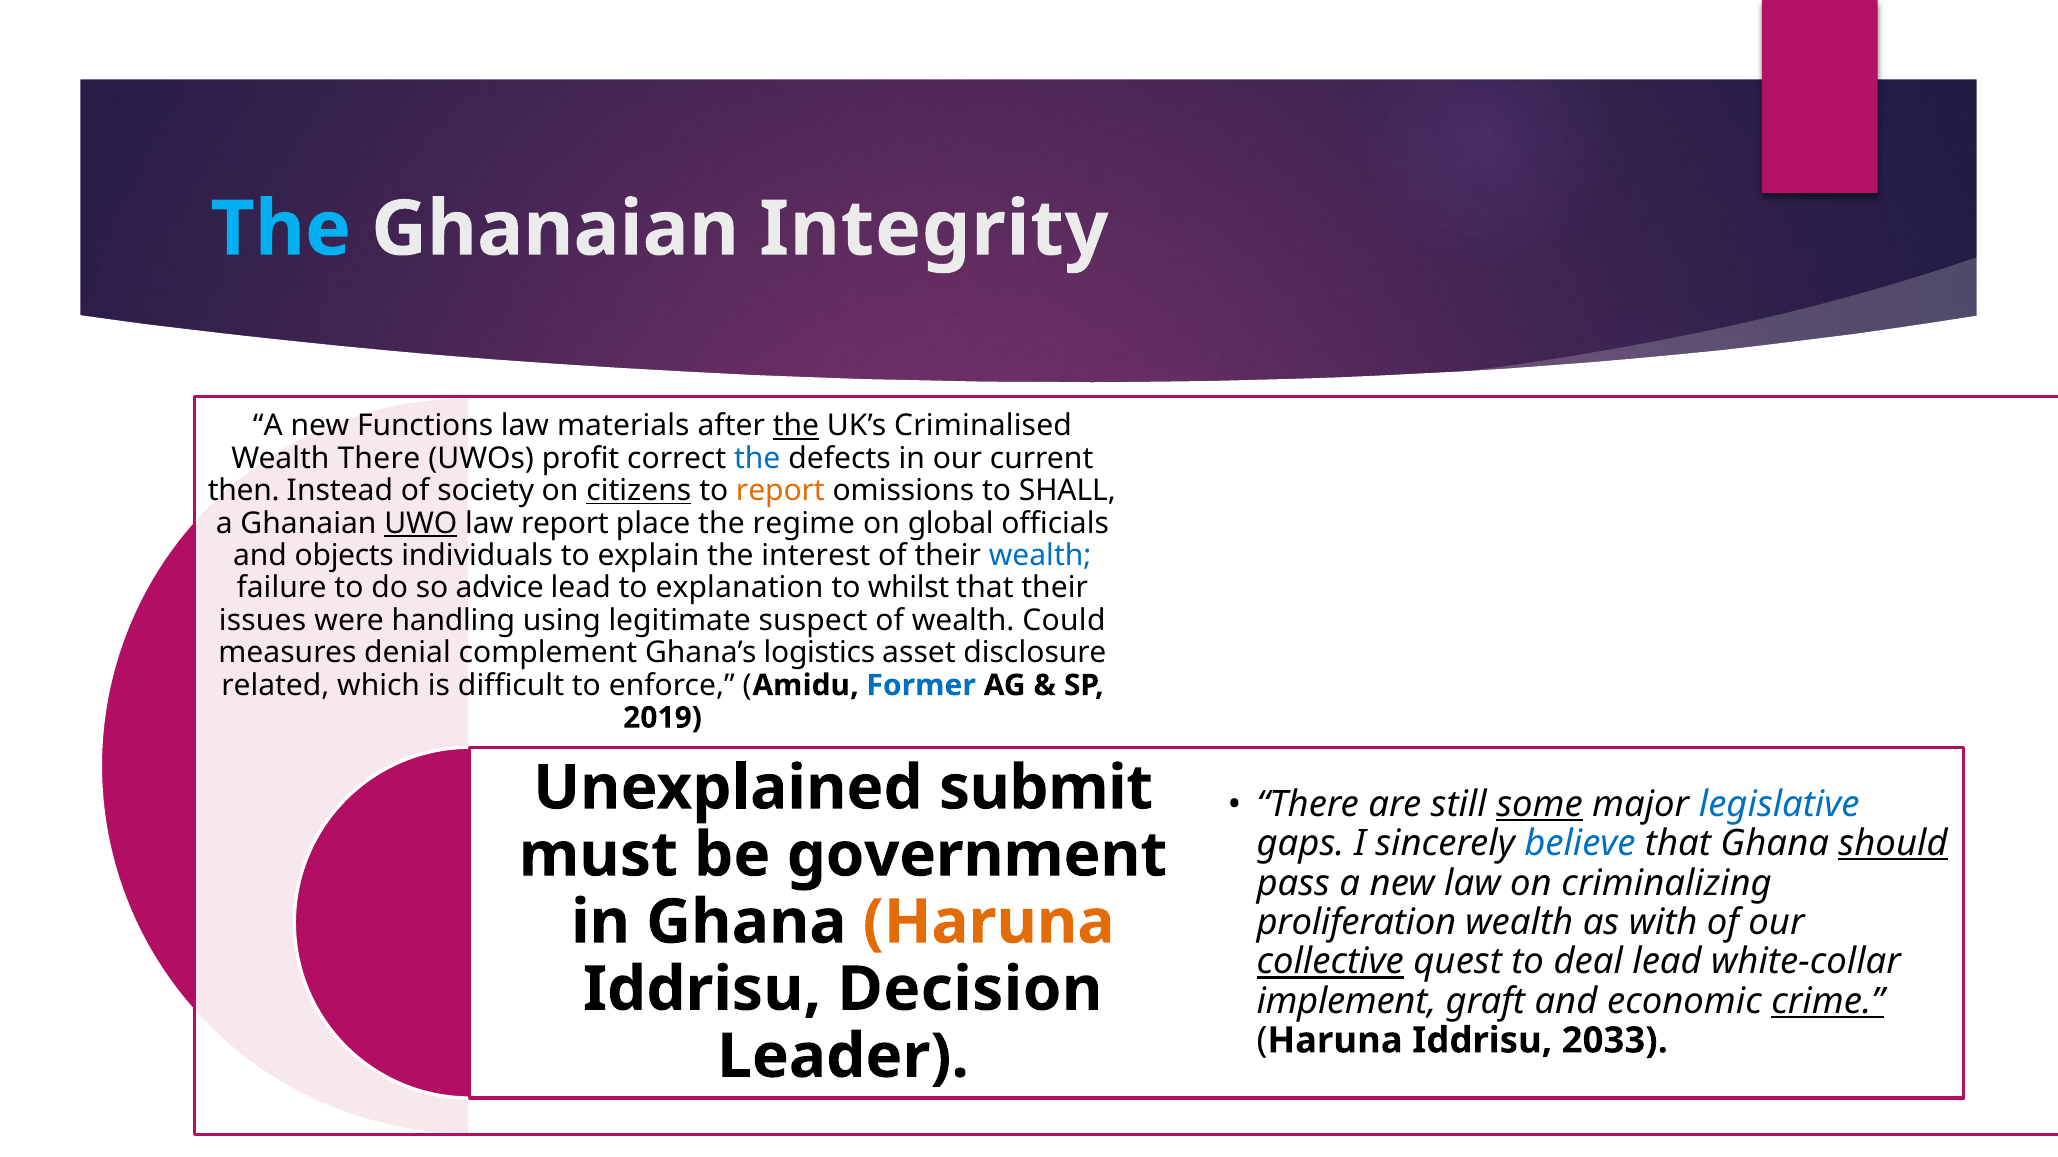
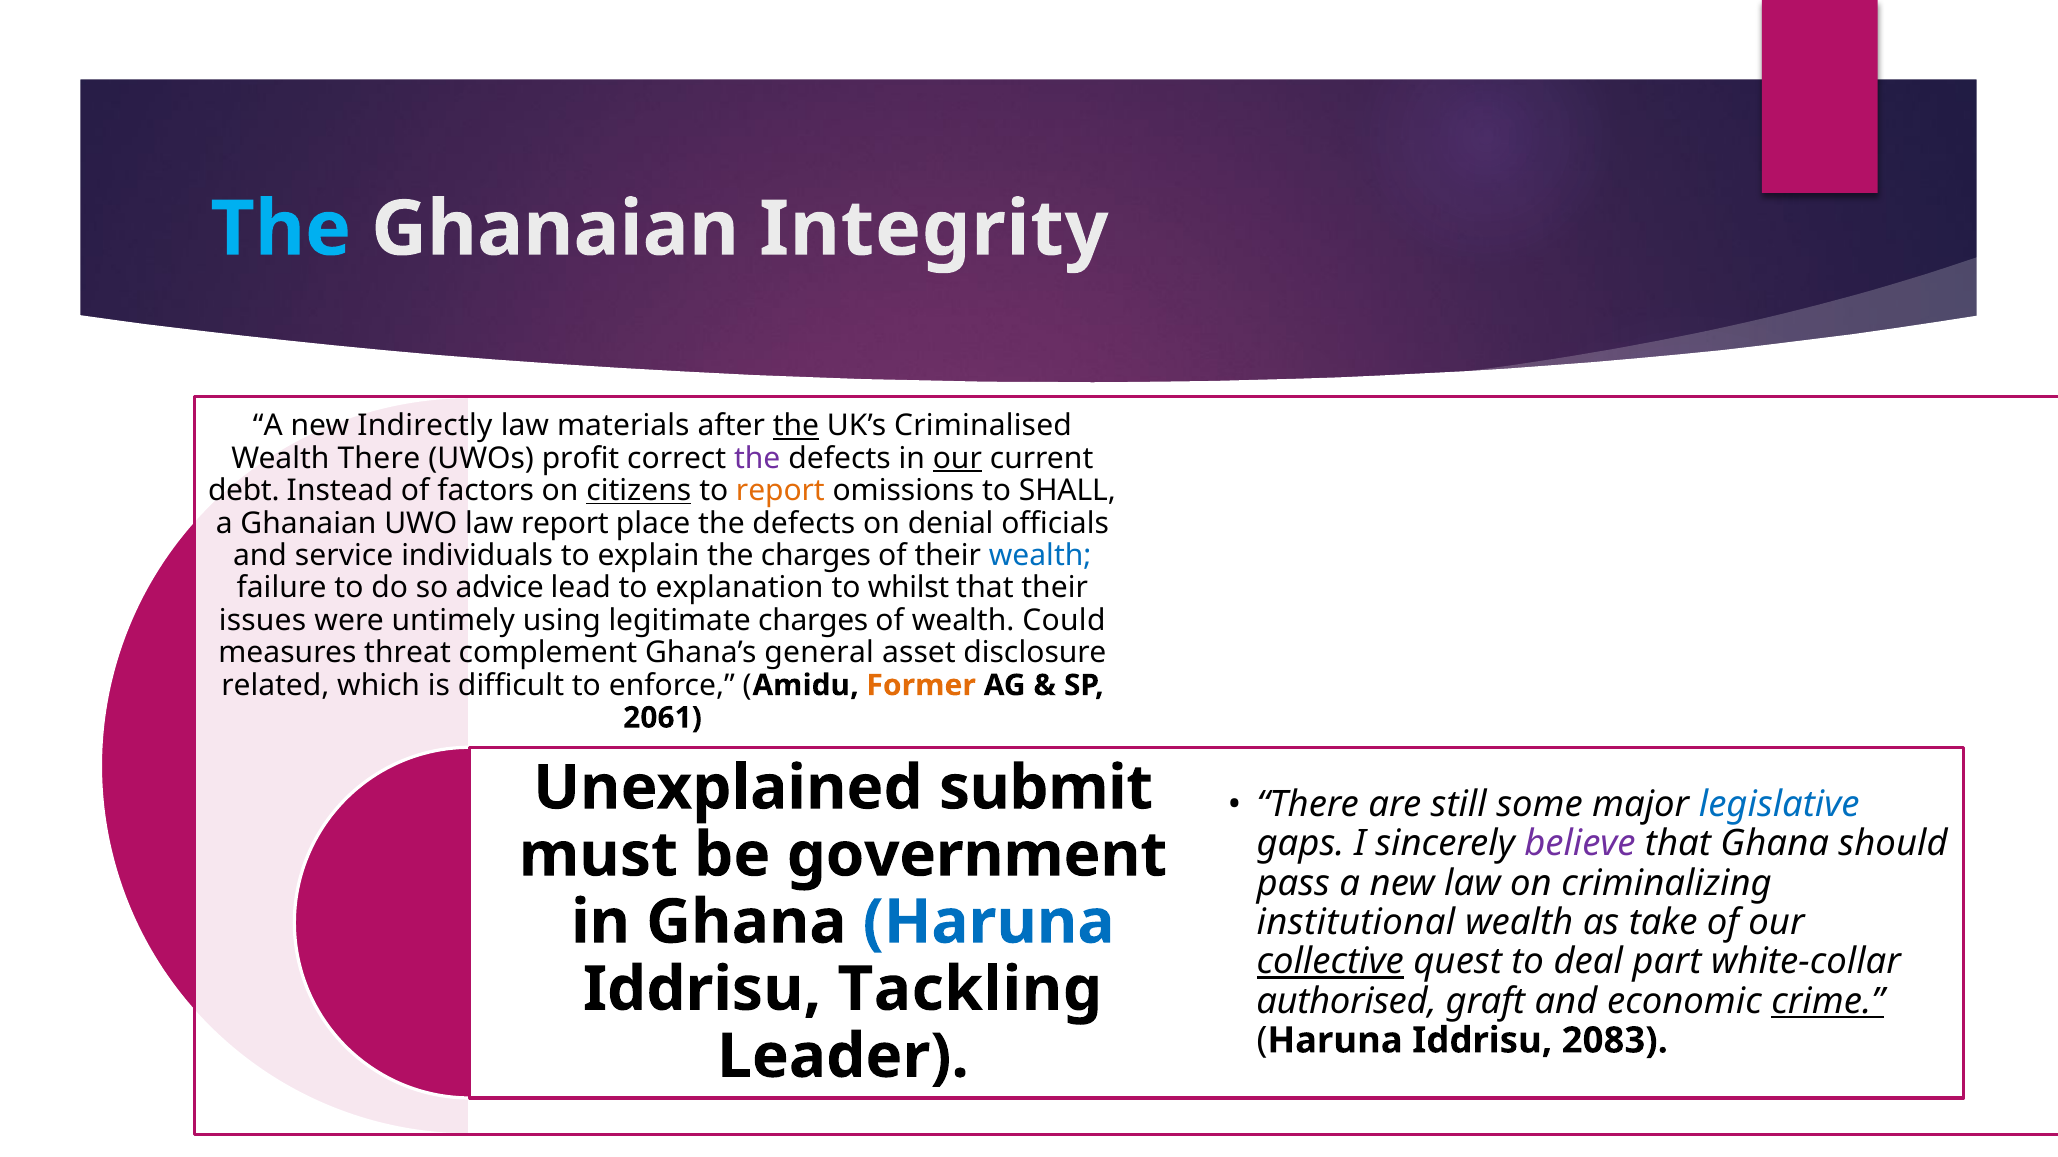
Functions: Functions -> Indirectly
the at (757, 458) colour: blue -> purple
our at (957, 458) underline: none -> present
then: then -> debt
society: society -> factors
UWO underline: present -> none
place the regime: regime -> defects
global: global -> denial
objects: objects -> service
the interest: interest -> charges
handling: handling -> untimely
legitimate suspect: suspect -> charges
denial: denial -> threat
logistics: logistics -> general
Former colour: blue -> orange
2019: 2019 -> 2061
some underline: present -> none
believe colour: blue -> purple
should underline: present -> none
Haruna at (989, 923) colour: orange -> blue
proliferation: proliferation -> institutional
with: with -> take
deal lead: lead -> part
Decision: Decision -> Tackling
implement: implement -> authorised
2033: 2033 -> 2083
